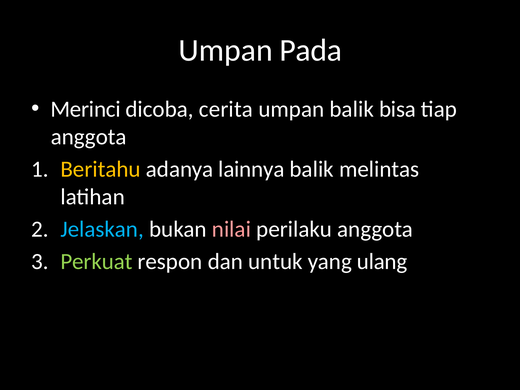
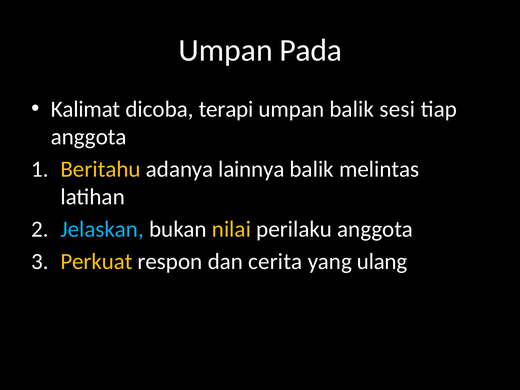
Merinci: Merinci -> Kalimat
cerita: cerita -> terapi
bisa: bisa -> sesi
nilai colour: pink -> yellow
Perkuat colour: light green -> yellow
untuk: untuk -> cerita
